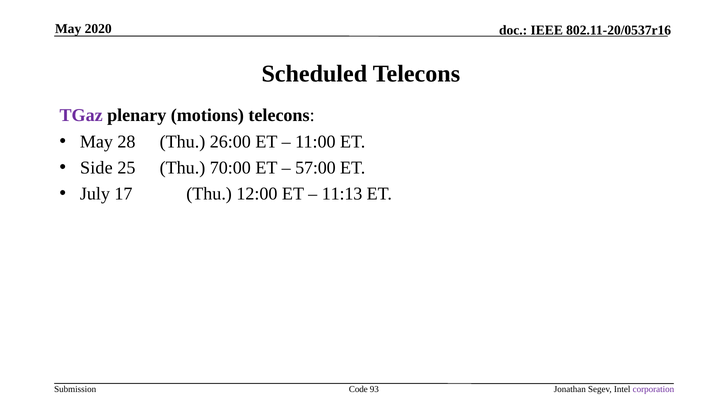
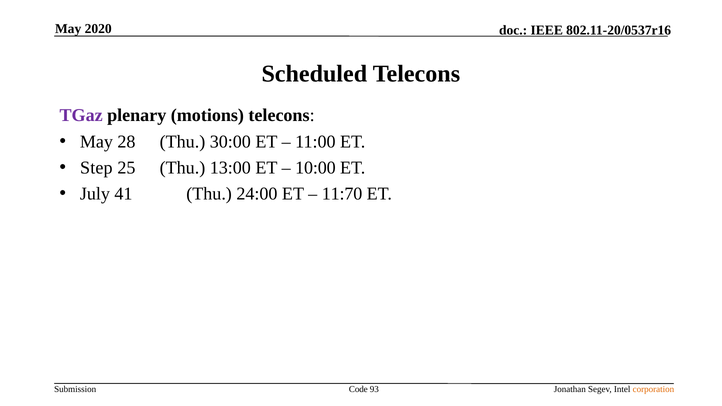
26:00: 26:00 -> 30:00
Side: Side -> Step
70:00: 70:00 -> 13:00
57:00: 57:00 -> 10:00
17: 17 -> 41
12:00: 12:00 -> 24:00
11:13: 11:13 -> 11:70
corporation colour: purple -> orange
